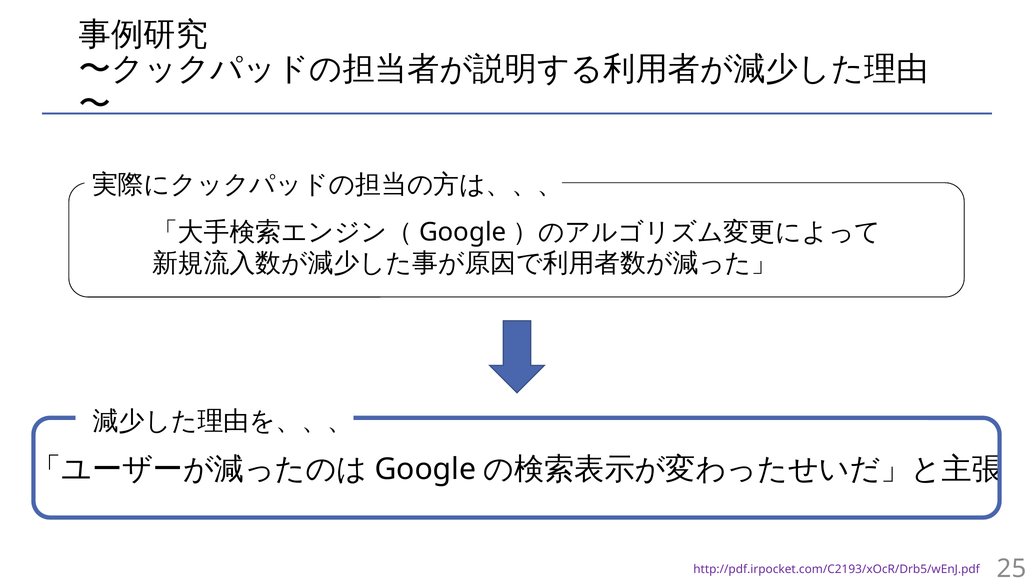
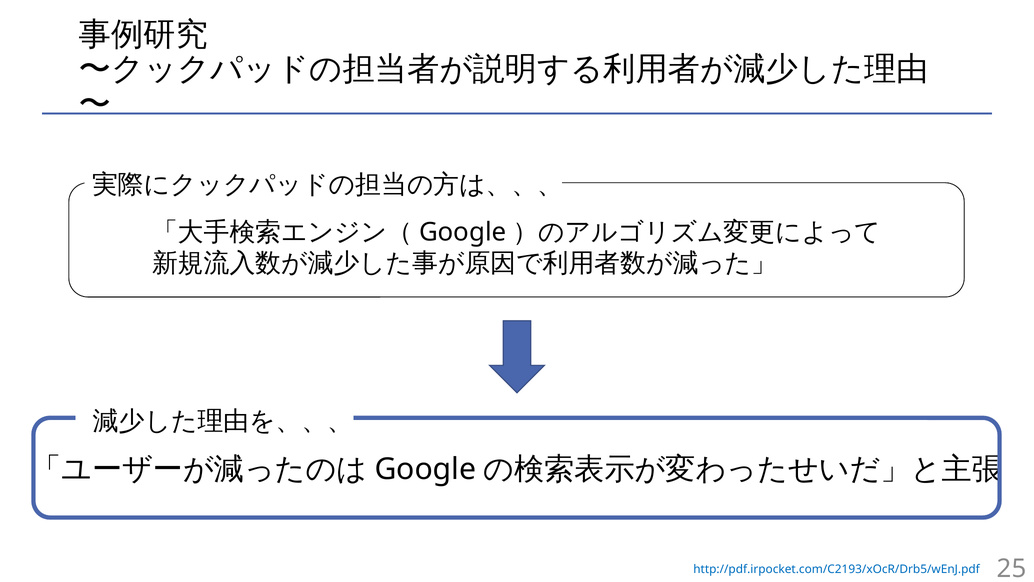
http://pdf.irpocket.com/C2193/xOcR/Drb5/wEnJ.pdf colour: purple -> blue
